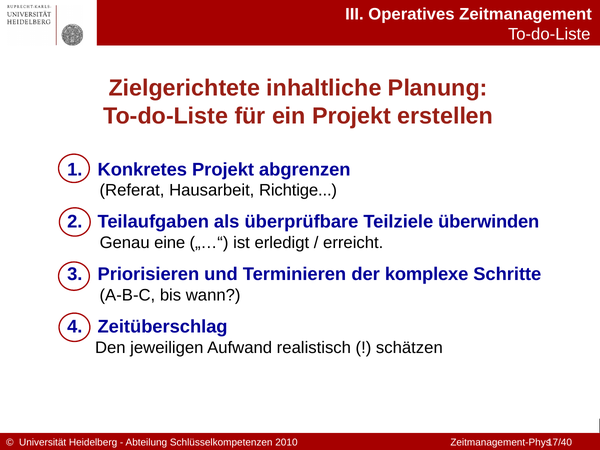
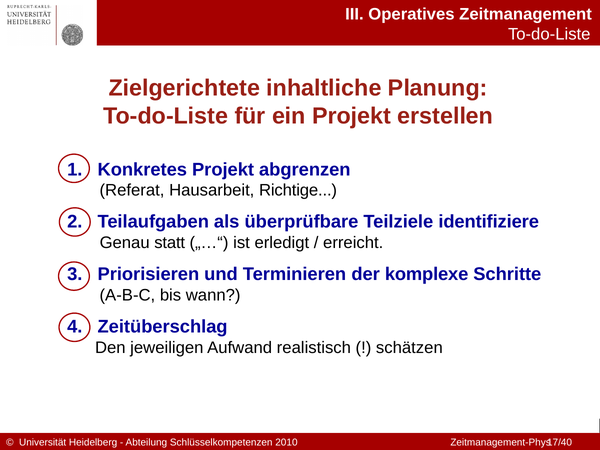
überwinden: überwinden -> identifiziere
eine: eine -> statt
